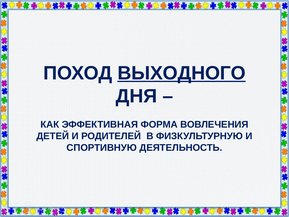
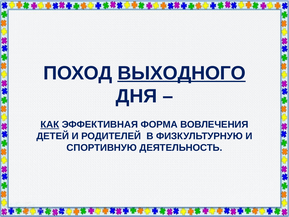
КАК underline: none -> present
